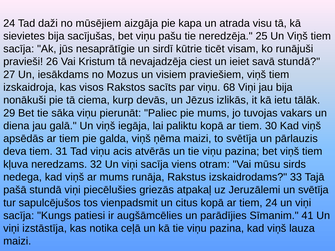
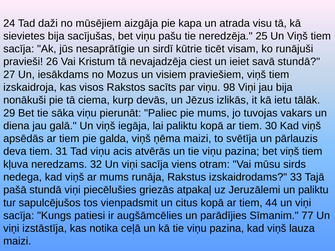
68: 68 -> 98
un svētīja: svētīja -> paliktu
tiem 24: 24 -> 44
41: 41 -> 77
